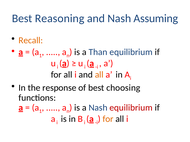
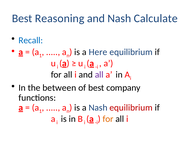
Assuming: Assuming -> Calculate
Recall colour: orange -> blue
Than: Than -> Here
all at (99, 75) colour: orange -> purple
response: response -> between
choosing: choosing -> company
